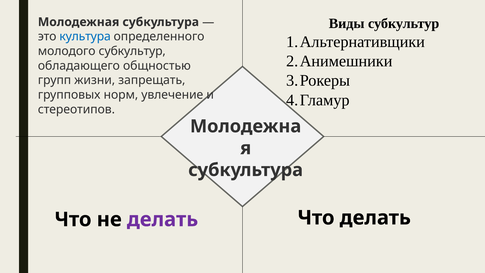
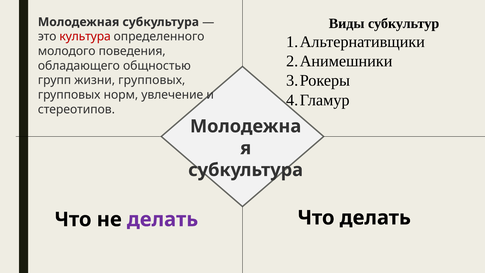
культура colour: blue -> red
молодого субкультур: субкультур -> поведения
жизни запрещать: запрещать -> групповых
